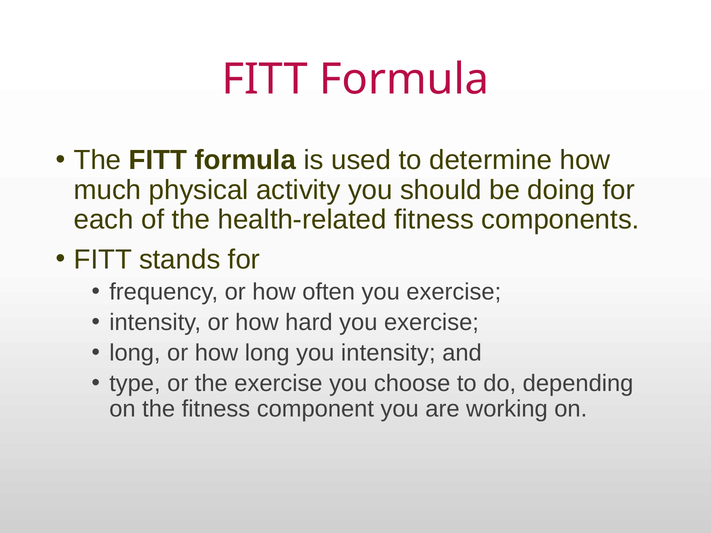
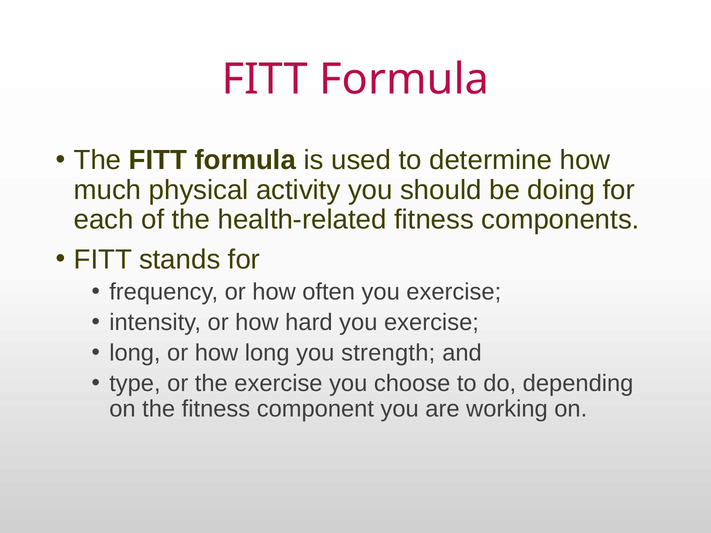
you intensity: intensity -> strength
